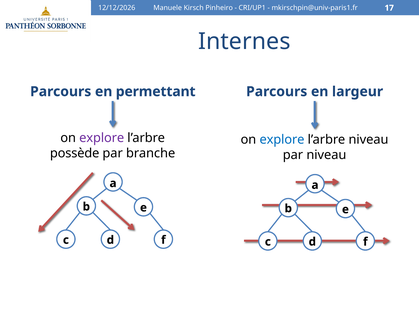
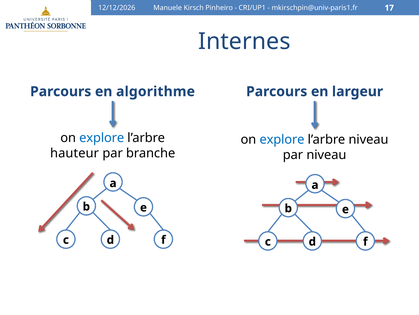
permettant: permettant -> algorithme
explore at (102, 138) colour: purple -> blue
possède: possède -> hauteur
